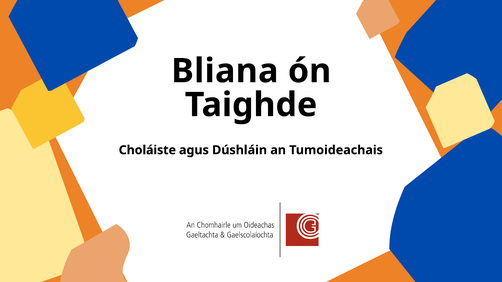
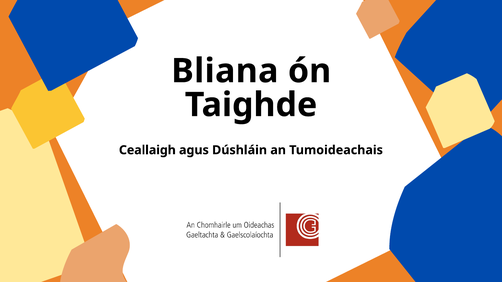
Choláiste: Choláiste -> Ceallaigh
